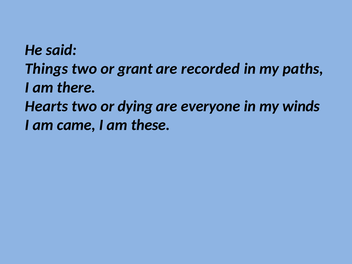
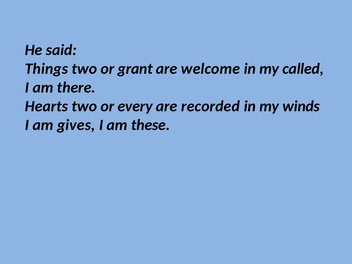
recorded: recorded -> welcome
paths: paths -> called
dying: dying -> every
everyone: everyone -> recorded
came: came -> gives
